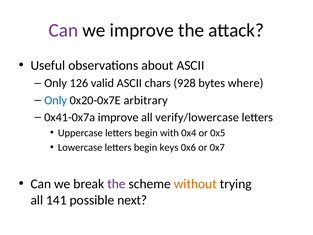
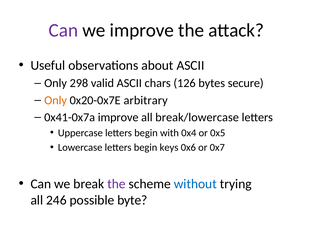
126: 126 -> 298
928: 928 -> 126
where: where -> secure
Only at (56, 100) colour: blue -> orange
verify/lowercase: verify/lowercase -> break/lowercase
without colour: orange -> blue
141: 141 -> 246
next: next -> byte
